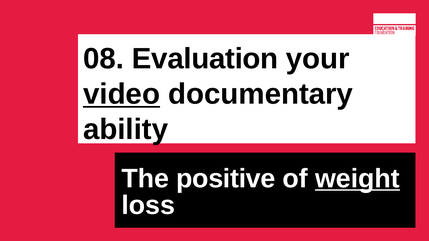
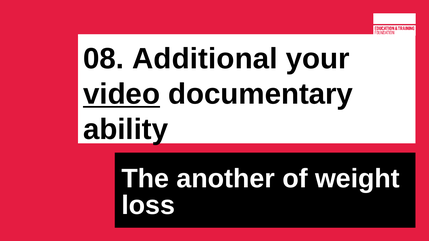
Evaluation: Evaluation -> Additional
positive: positive -> another
weight underline: present -> none
